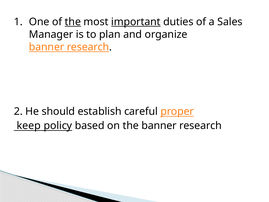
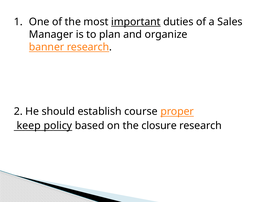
the at (73, 22) underline: present -> none
careful: careful -> course
the banner: banner -> closure
